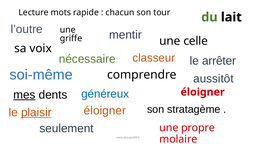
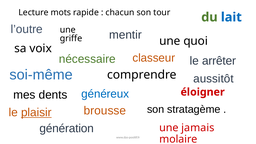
lait colour: black -> blue
celle: celle -> quoi
mes underline: present -> none
éloigner at (105, 111): éloigner -> brousse
seulement: seulement -> génération
propre: propre -> jamais
